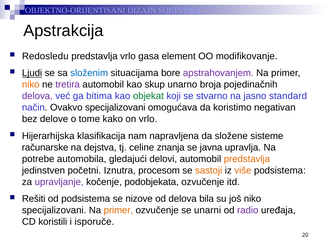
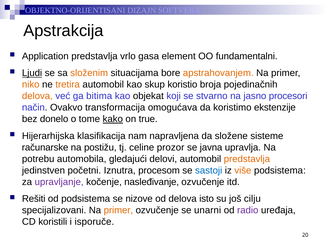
Redosledu: Redosledu -> Application
modifikovanje: modifikovanje -> fundamentalni
složenim colour: blue -> orange
apstrahovanjem colour: purple -> orange
tretira colour: purple -> orange
unarno: unarno -> koristio
delova at (37, 96) colour: purple -> orange
objekat colour: green -> black
standard: standard -> procesori
Ovakvo specijalizovani: specijalizovani -> transformacija
negativan: negativan -> ekstenzije
delove: delove -> donelo
kako underline: none -> present
on vrlo: vrlo -> true
dejstva: dejstva -> postižu
znanja: znanja -> prozor
potrebe: potrebe -> potrebu
sastoji colour: orange -> blue
podobjekata: podobjekata -> nasleđivanje
bila: bila -> isto
još niko: niko -> cilju
